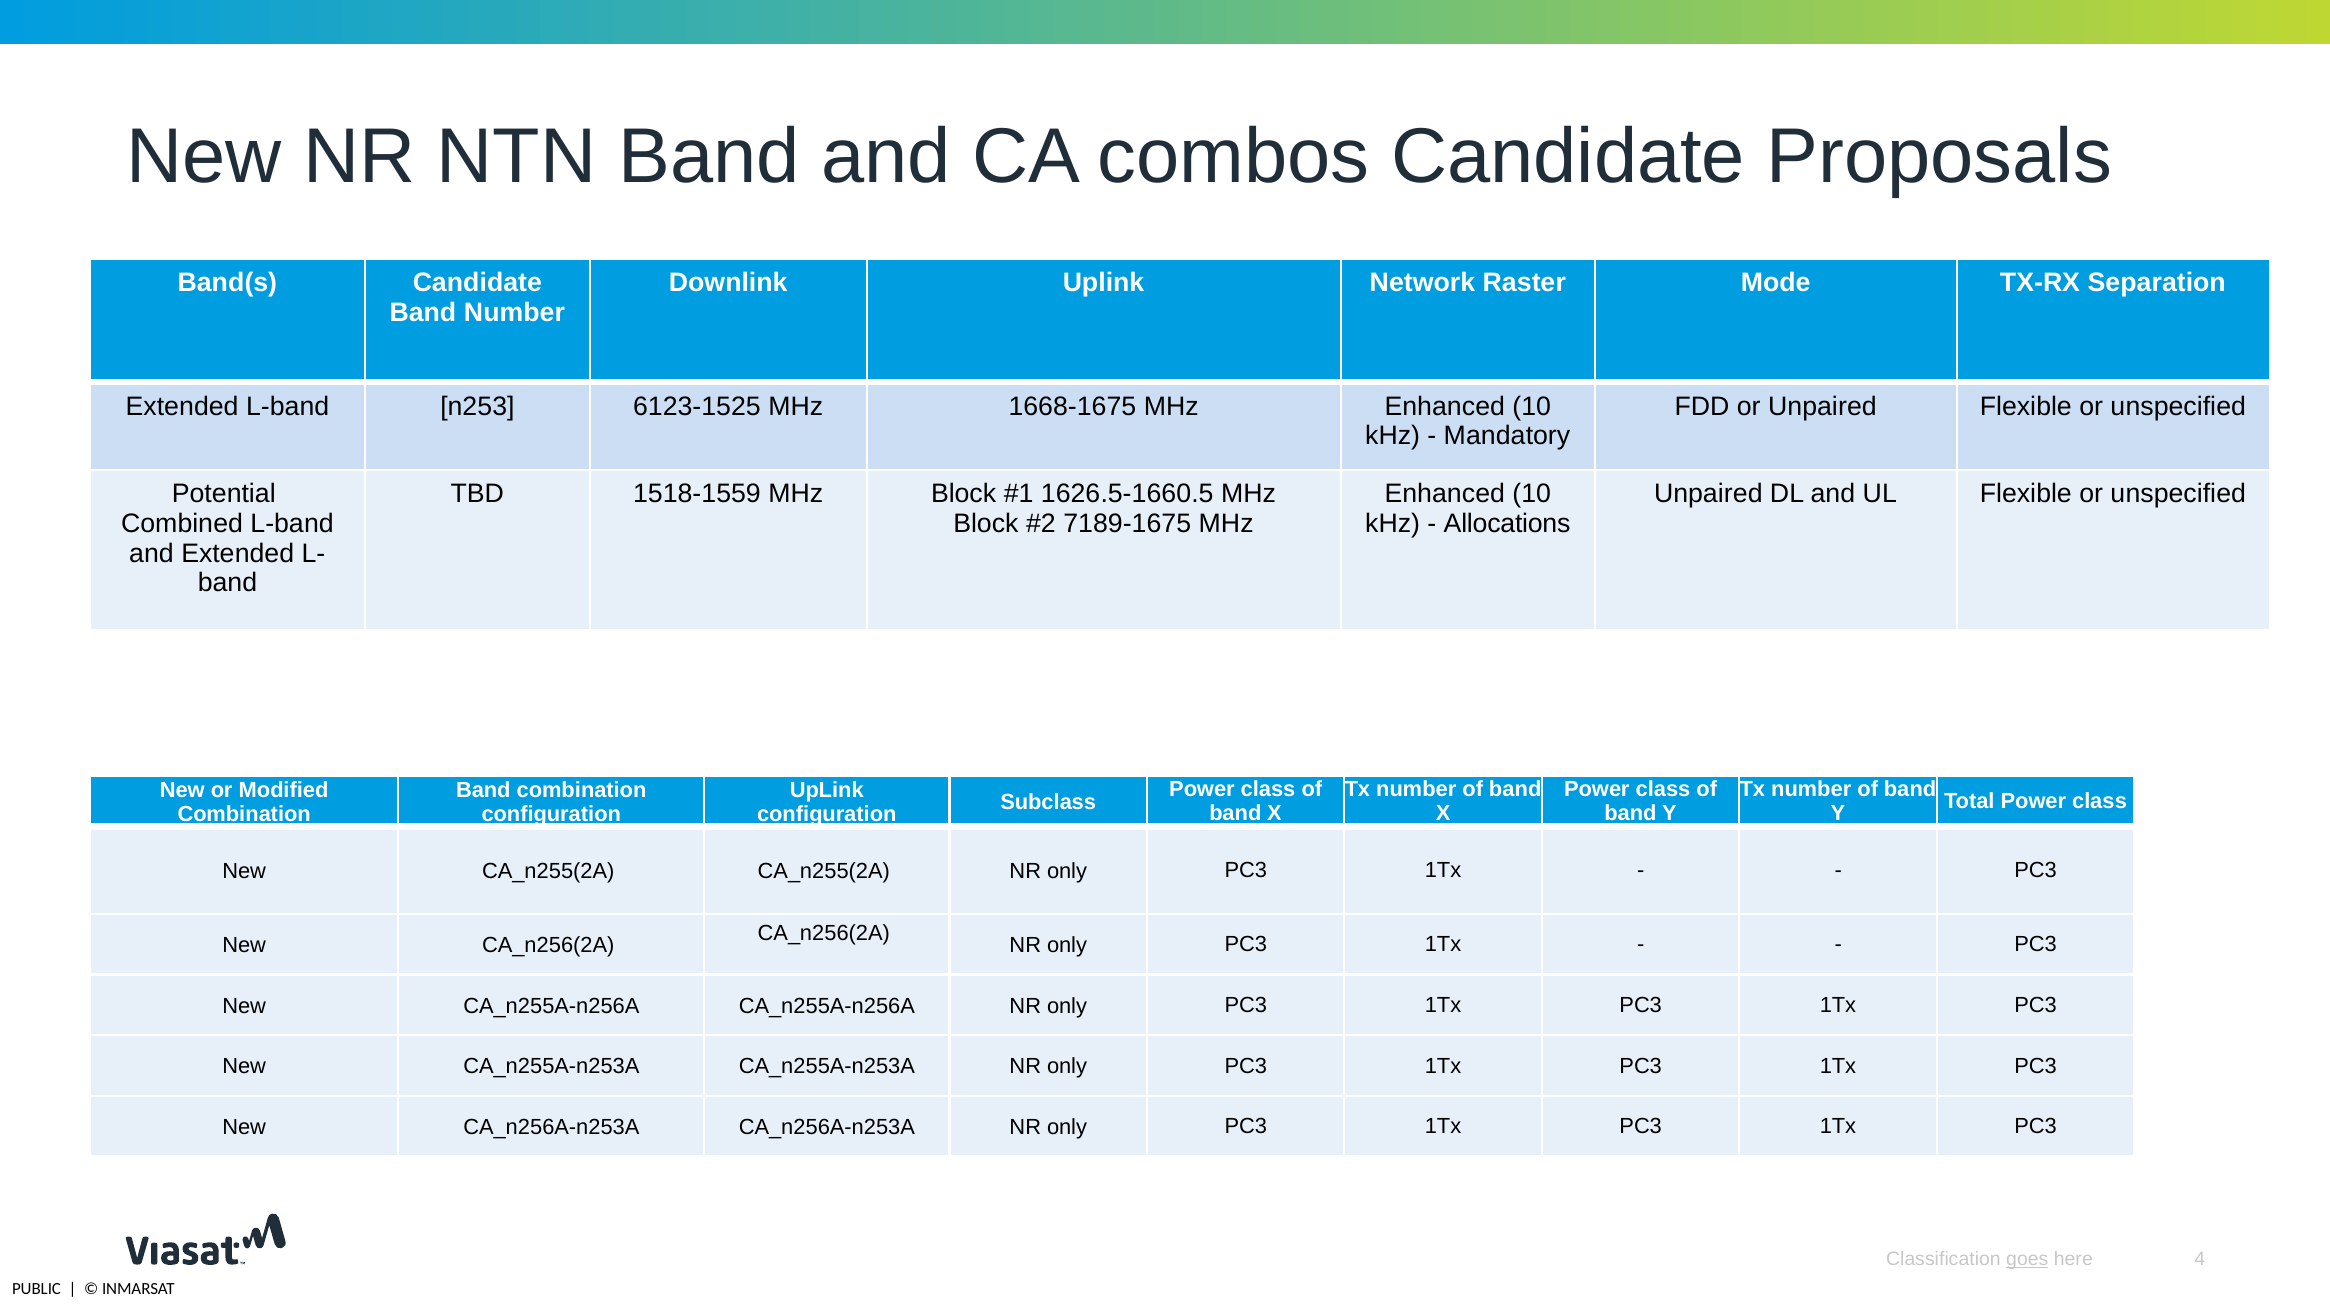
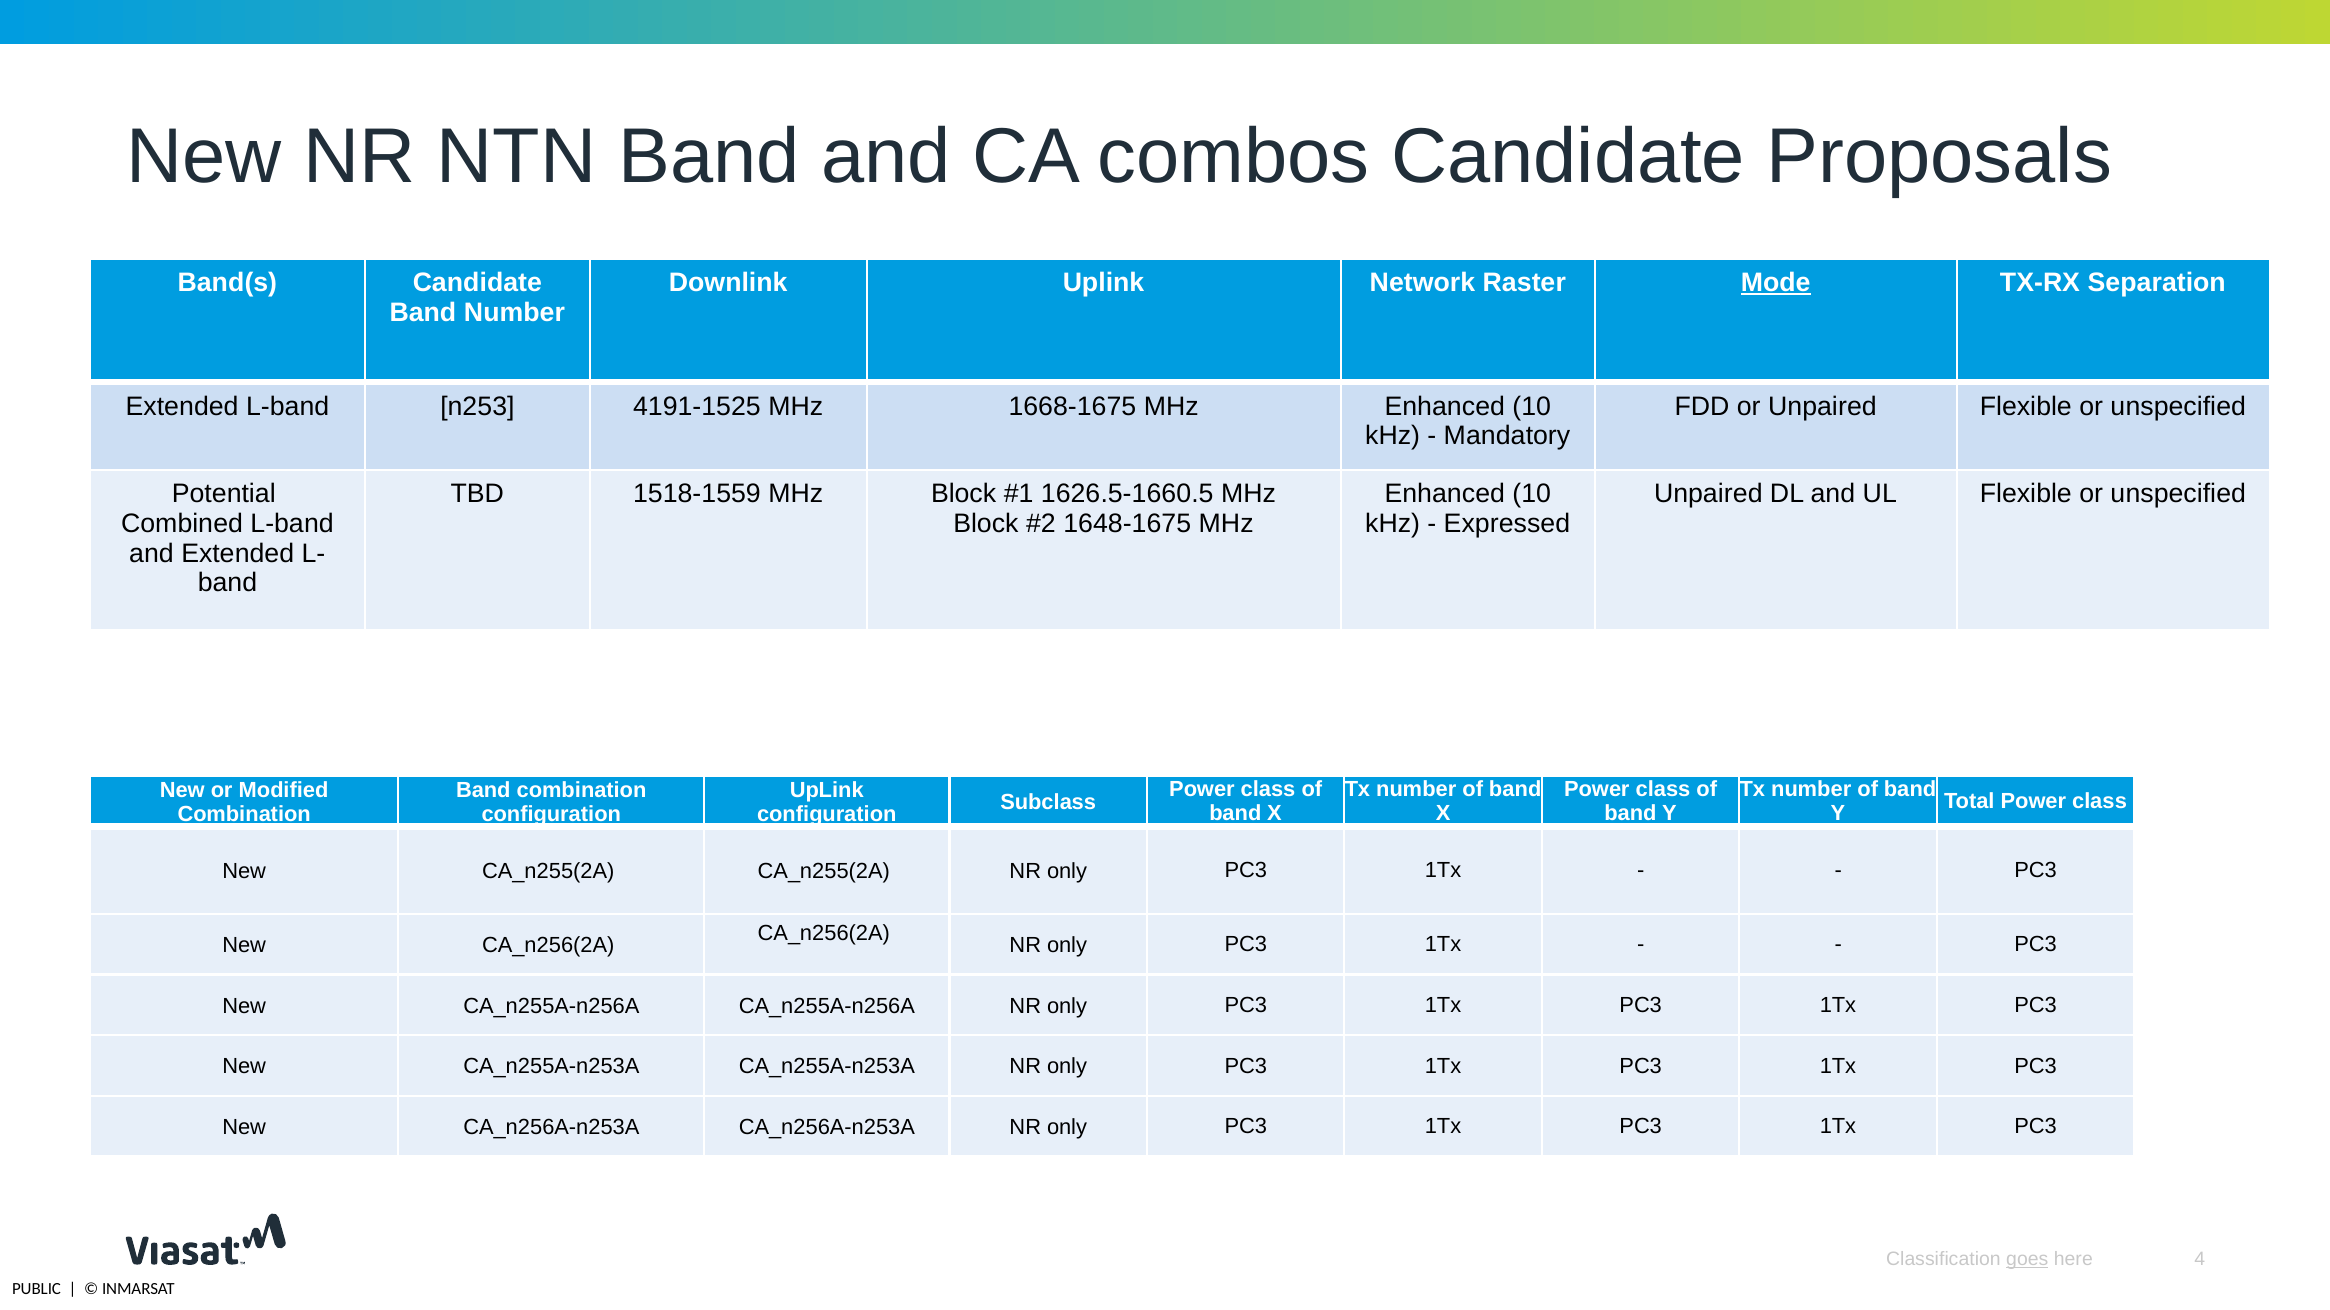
Mode underline: none -> present
6123-1525: 6123-1525 -> 4191-1525
7189-1675: 7189-1675 -> 1648-1675
Allocations: Allocations -> Expressed
